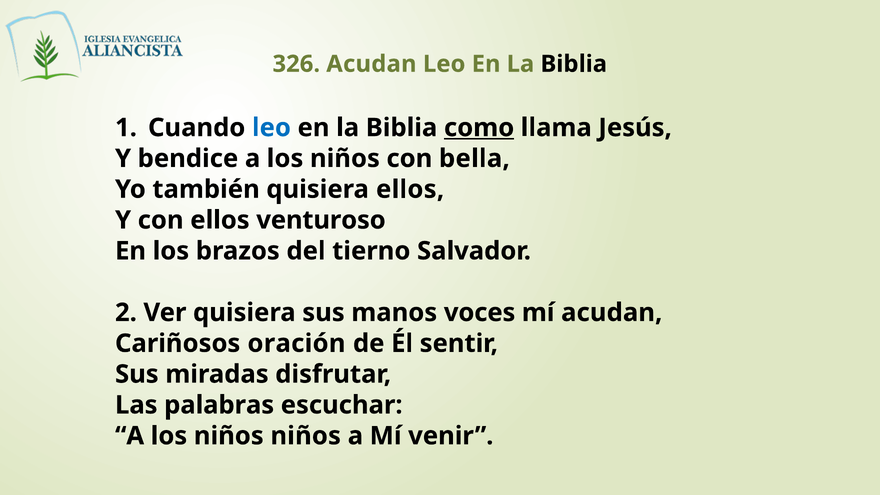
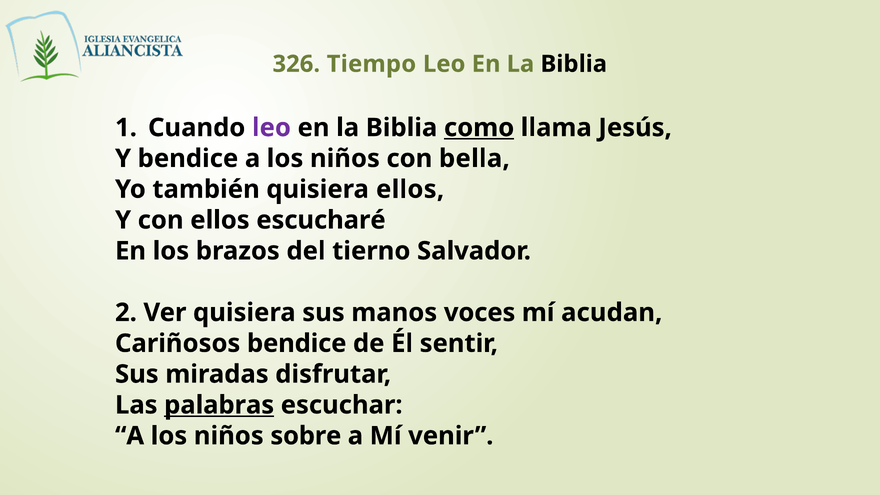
326 Acudan: Acudan -> Tiempo
leo at (271, 128) colour: blue -> purple
venturoso: venturoso -> escucharé
Cariñosos oración: oración -> bendice
palabras underline: none -> present
niños niños: niños -> sobre
